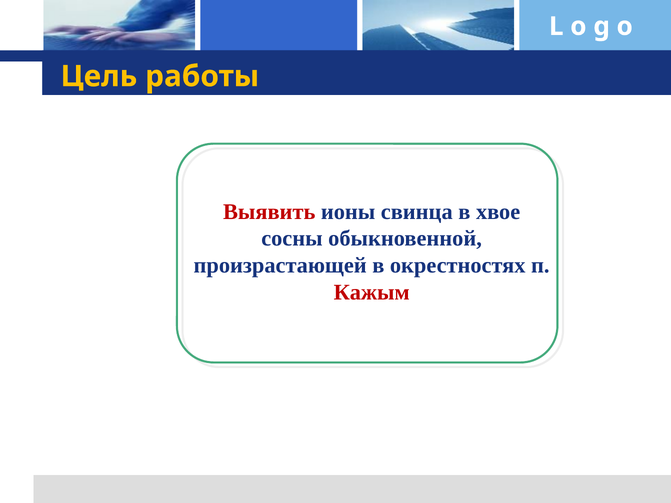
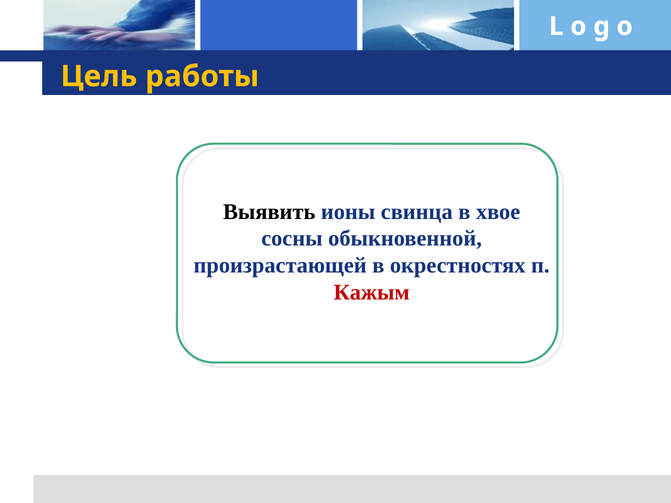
Выявить colour: red -> black
